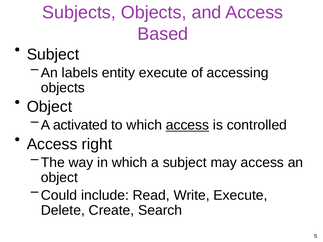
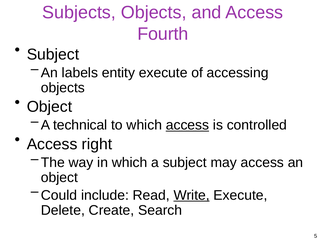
Based: Based -> Fourth
activated: activated -> technical
Write underline: none -> present
